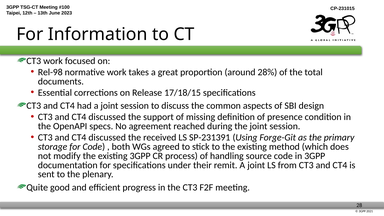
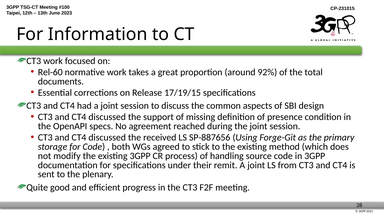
Rel-98: Rel-98 -> Rel-60
28%: 28% -> 92%
17/18/15: 17/18/15 -> 17/19/15
SP-231391: SP-231391 -> SP-887656
